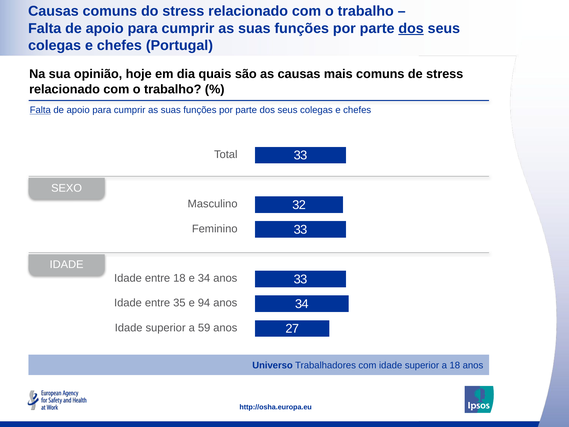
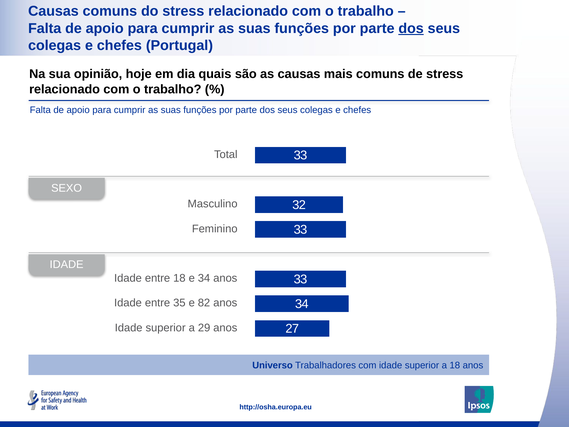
Falta at (40, 110) underline: present -> none
94: 94 -> 82
59: 59 -> 29
